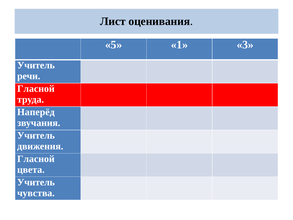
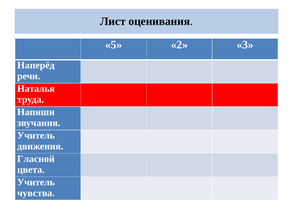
1: 1 -> 2
Учитель at (36, 65): Учитель -> Наперёд
Гласной at (36, 89): Гласной -> Наталья
Наперёд: Наперёд -> Напиши
